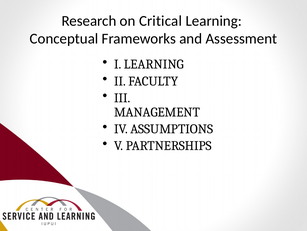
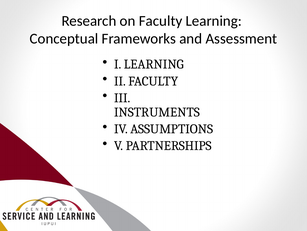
on Critical: Critical -> Faculty
MANAGEMENT: MANAGEMENT -> INSTRUMENTS
